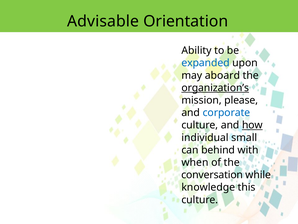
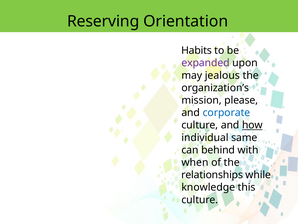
Advisable: Advisable -> Reserving
Ability: Ability -> Habits
expanded colour: blue -> purple
aboard: aboard -> jealous
organization’s underline: present -> none
small: small -> same
conversation: conversation -> relationships
